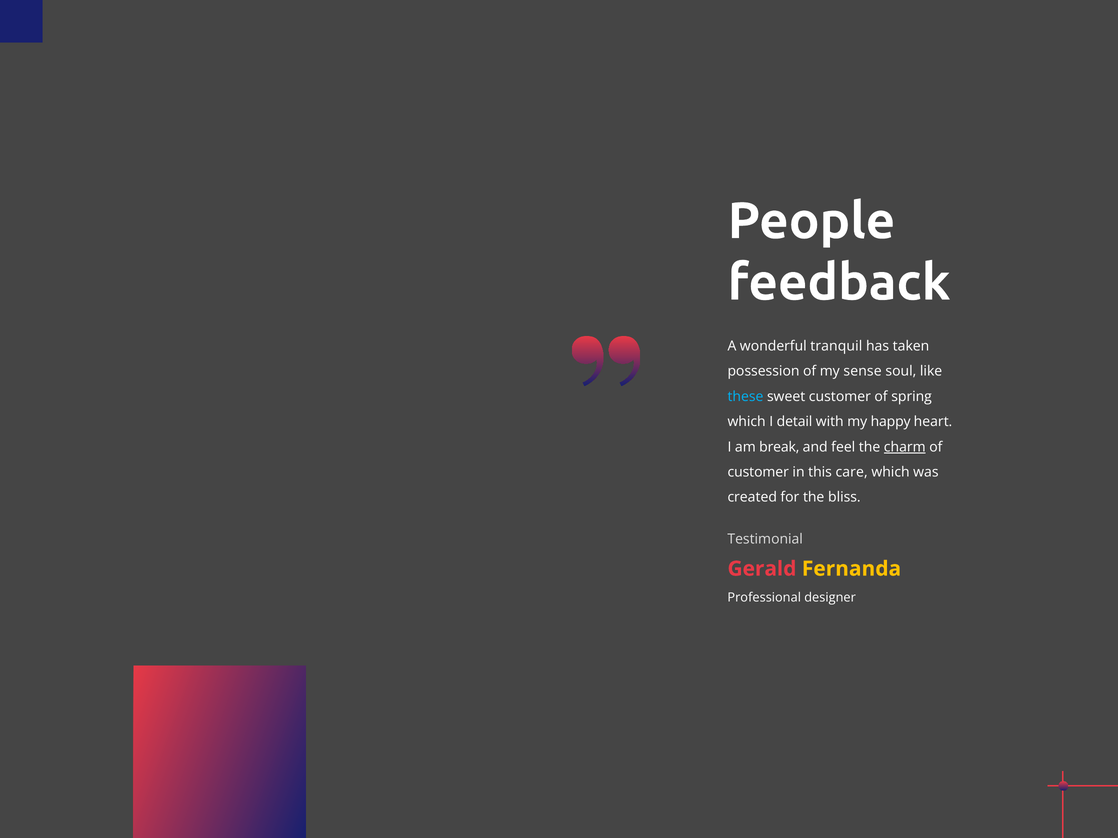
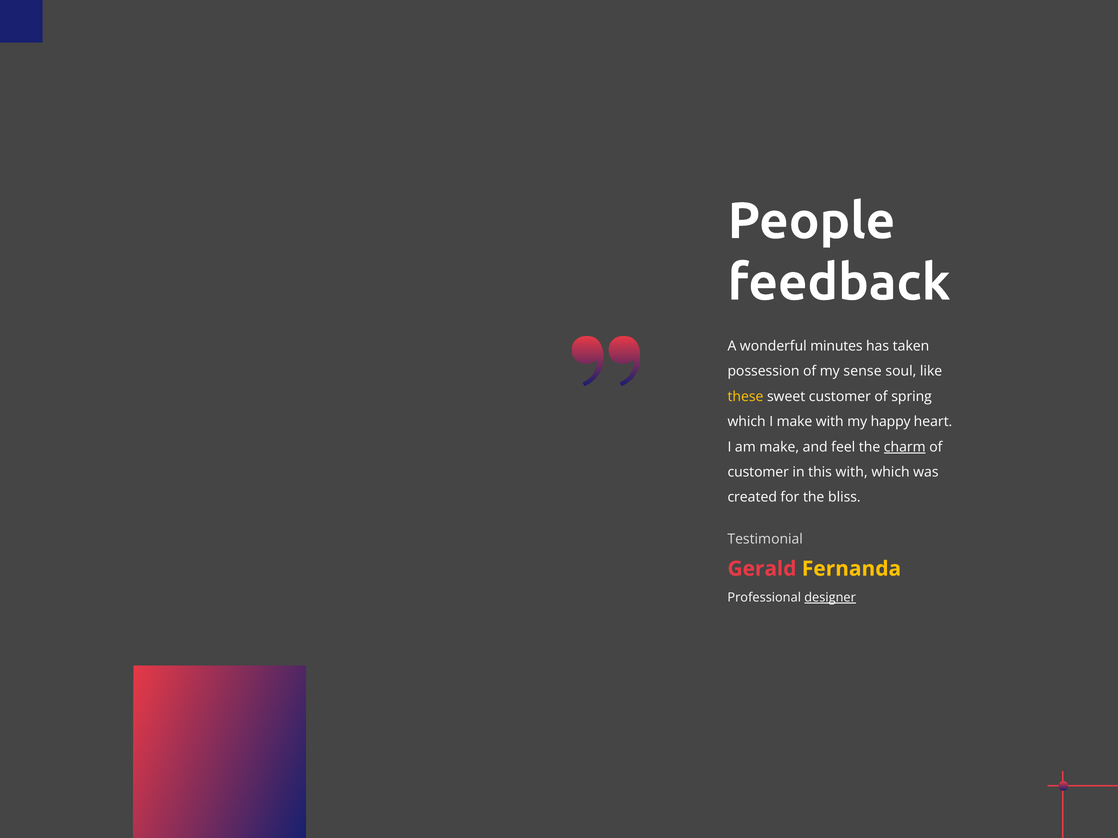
tranquil: tranquil -> minutes
these colour: light blue -> yellow
I detail: detail -> make
am break: break -> make
this care: care -> with
designer underline: none -> present
